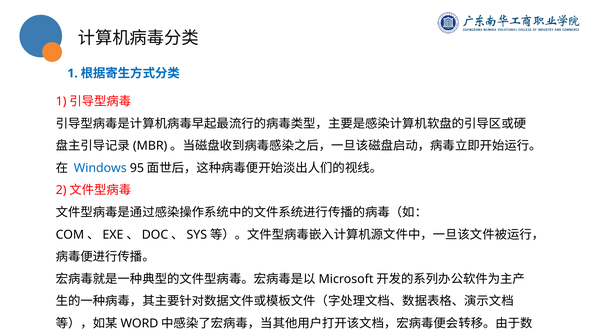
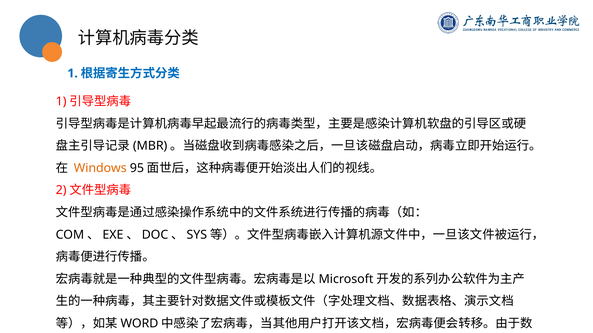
Windows colour: blue -> orange
